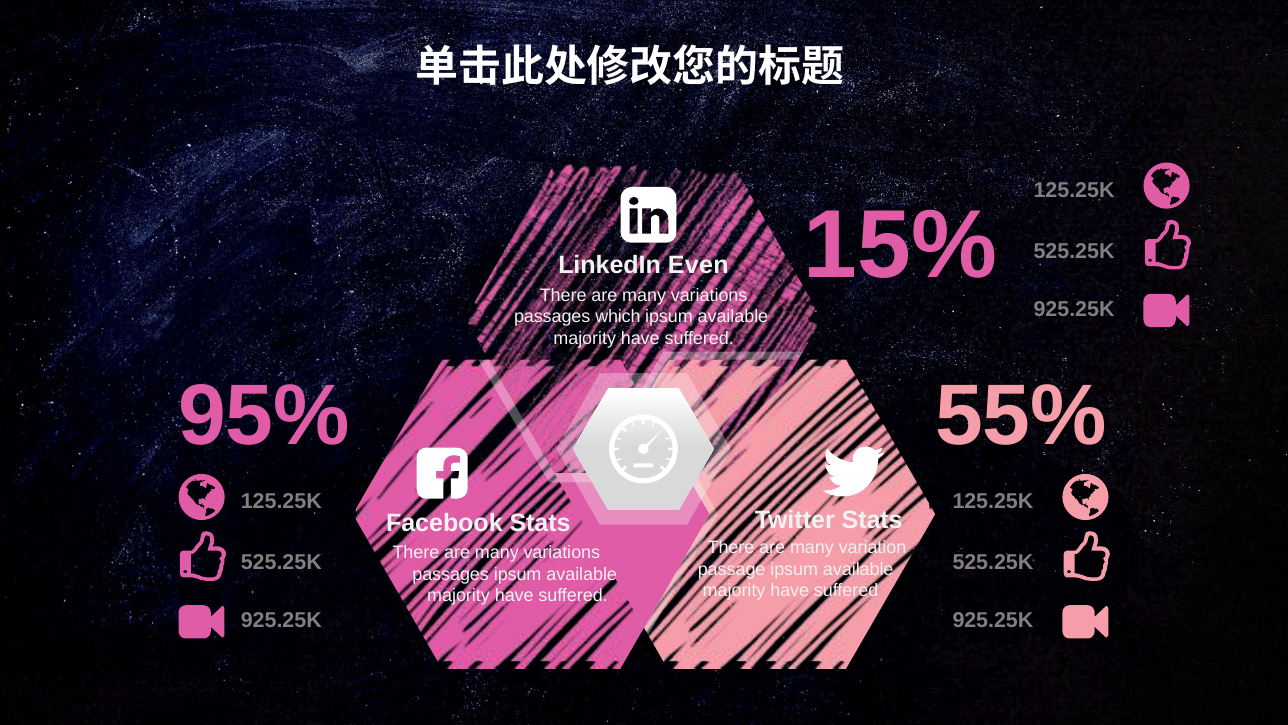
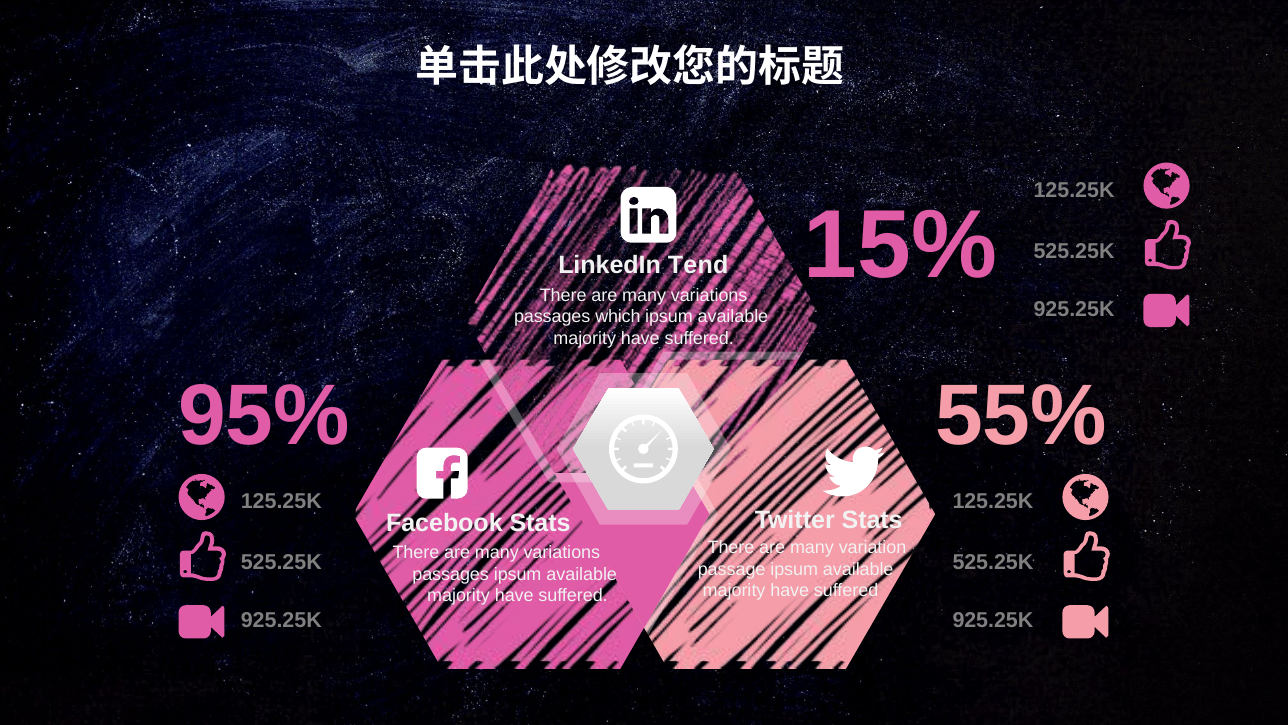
Even: Even -> Tend
